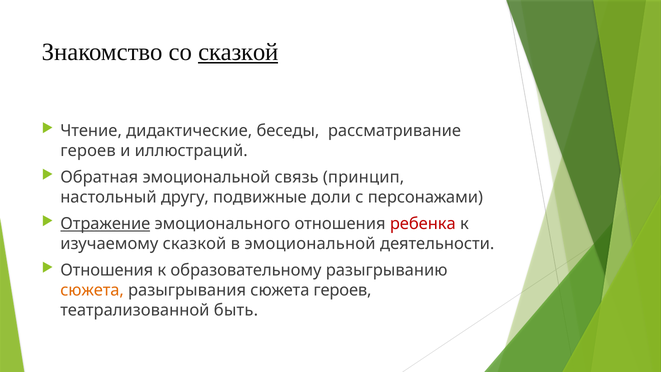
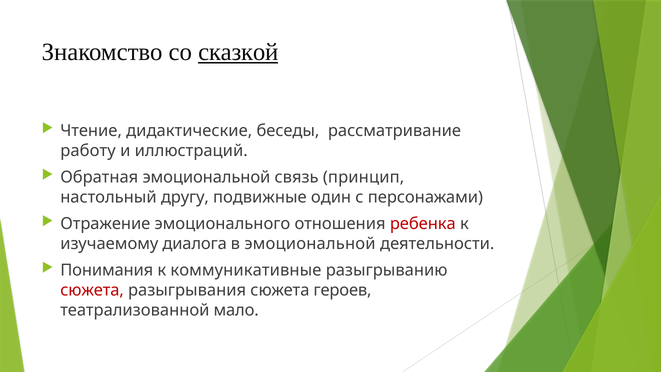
героев at (88, 151): героев -> работу
доли: доли -> один
Отражение underline: present -> none
изучаемому сказкой: сказкой -> диалога
Отношения at (107, 270): Отношения -> Понимания
образовательному: образовательному -> коммуникативные
сюжета at (92, 290) colour: orange -> red
быть: быть -> мало
